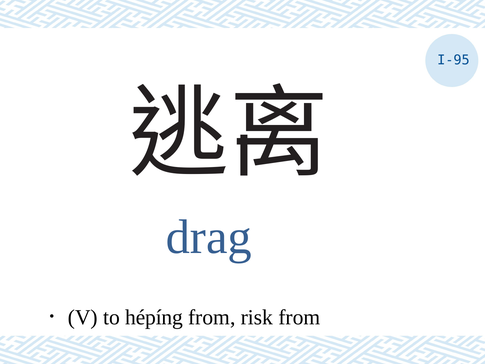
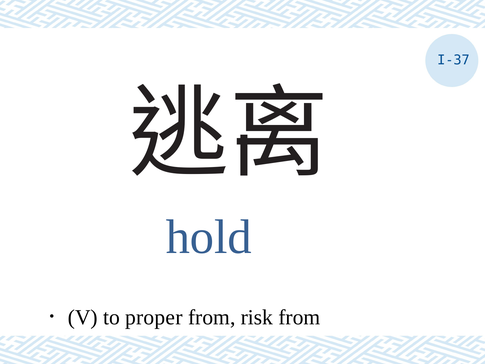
I-95: I-95 -> I-37
drag: drag -> hold
hépíng: hépíng -> proper
